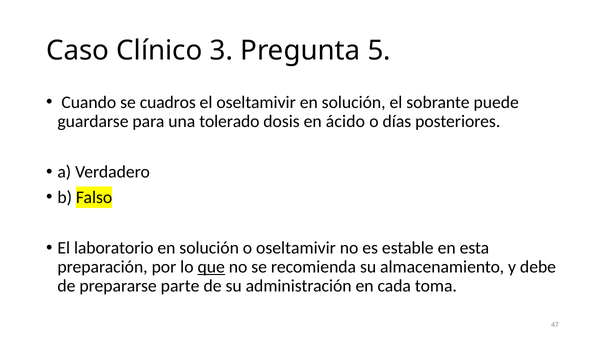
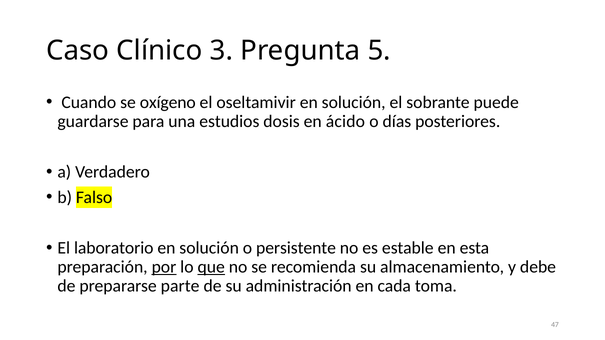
cuadros: cuadros -> oxígeno
tolerado: tolerado -> estudios
o oseltamivir: oseltamivir -> persistente
por underline: none -> present
